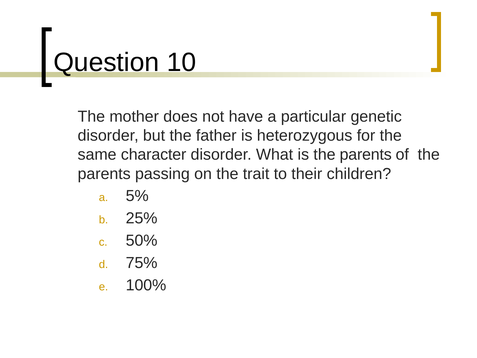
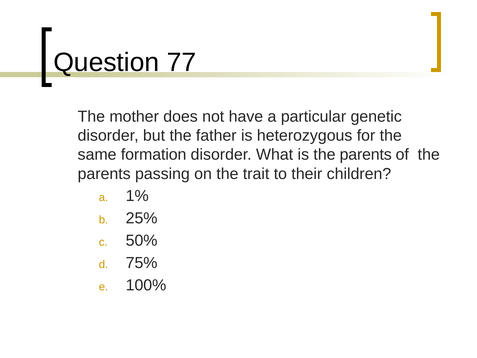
10: 10 -> 77
character: character -> formation
5%: 5% -> 1%
